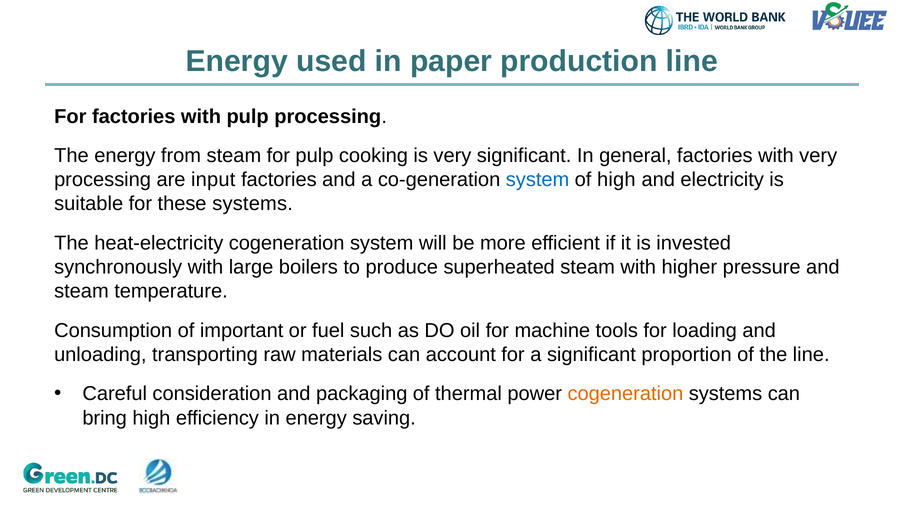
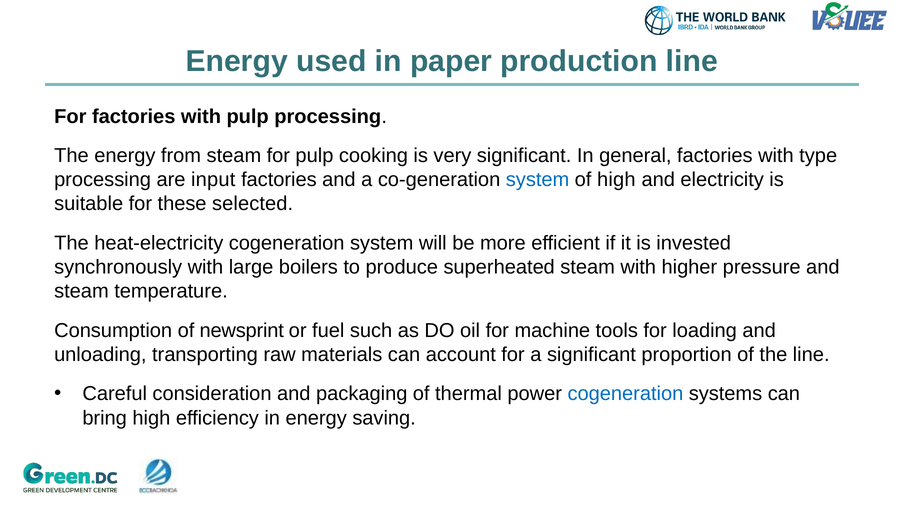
with very: very -> type
these systems: systems -> selected
important: important -> newsprint
cogeneration at (625, 393) colour: orange -> blue
